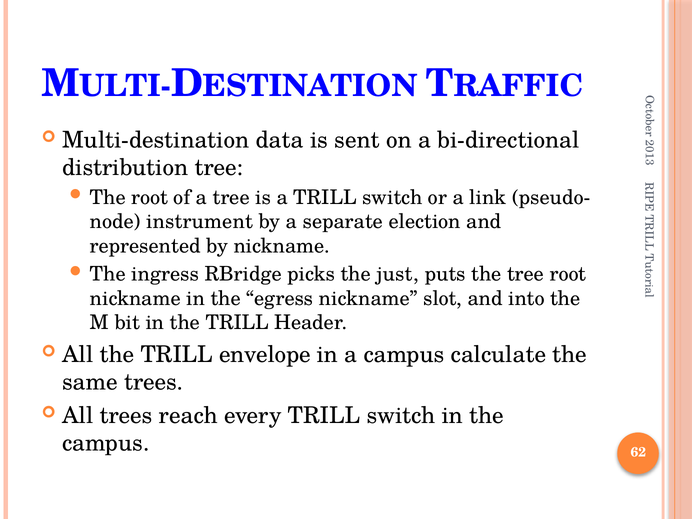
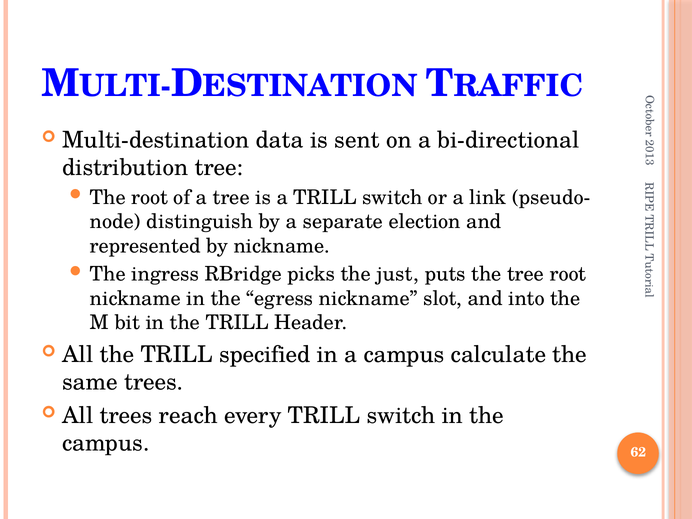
instrument: instrument -> distinguish
envelope: envelope -> specified
